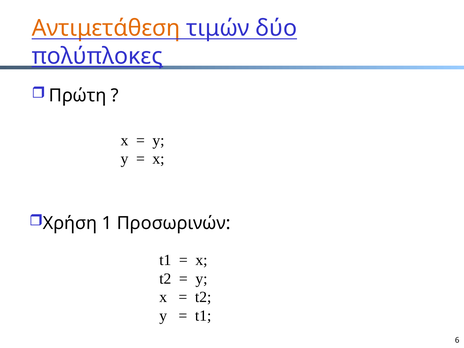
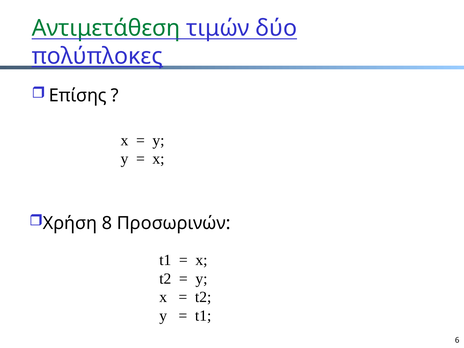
Αντιμετάθεση colour: orange -> green
Πρώτη: Πρώτη -> Επίσης
1: 1 -> 8
